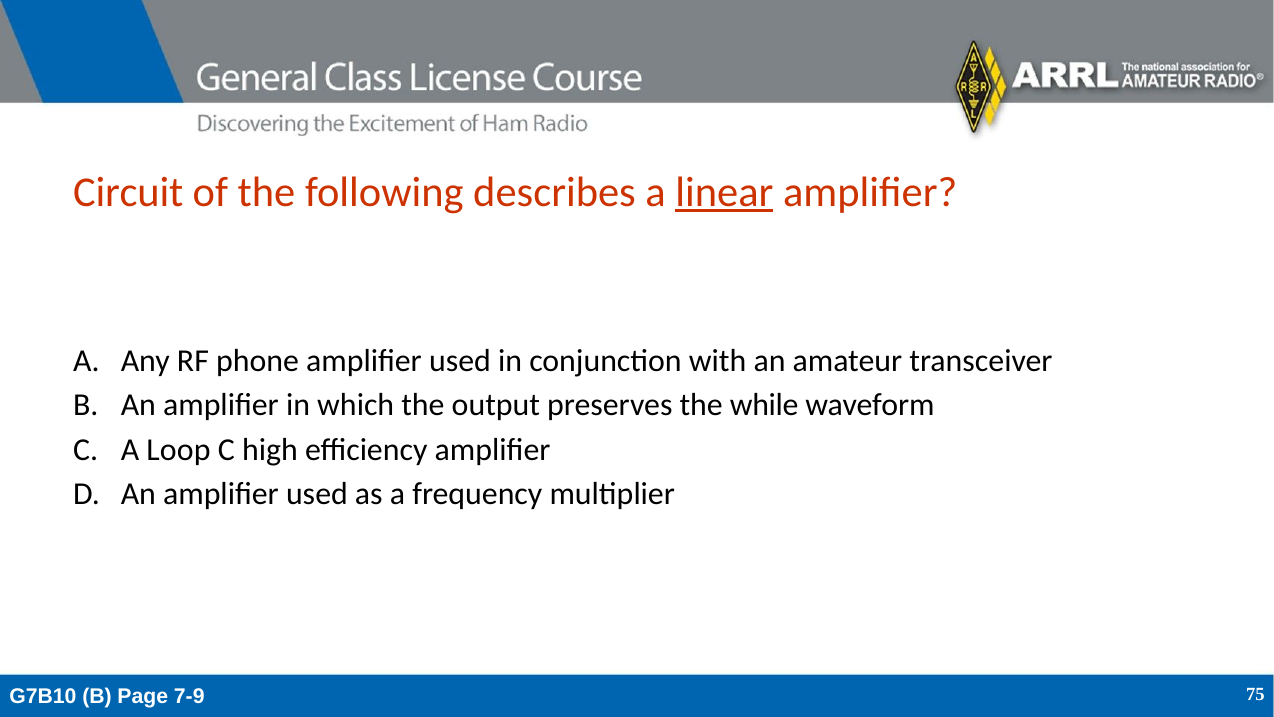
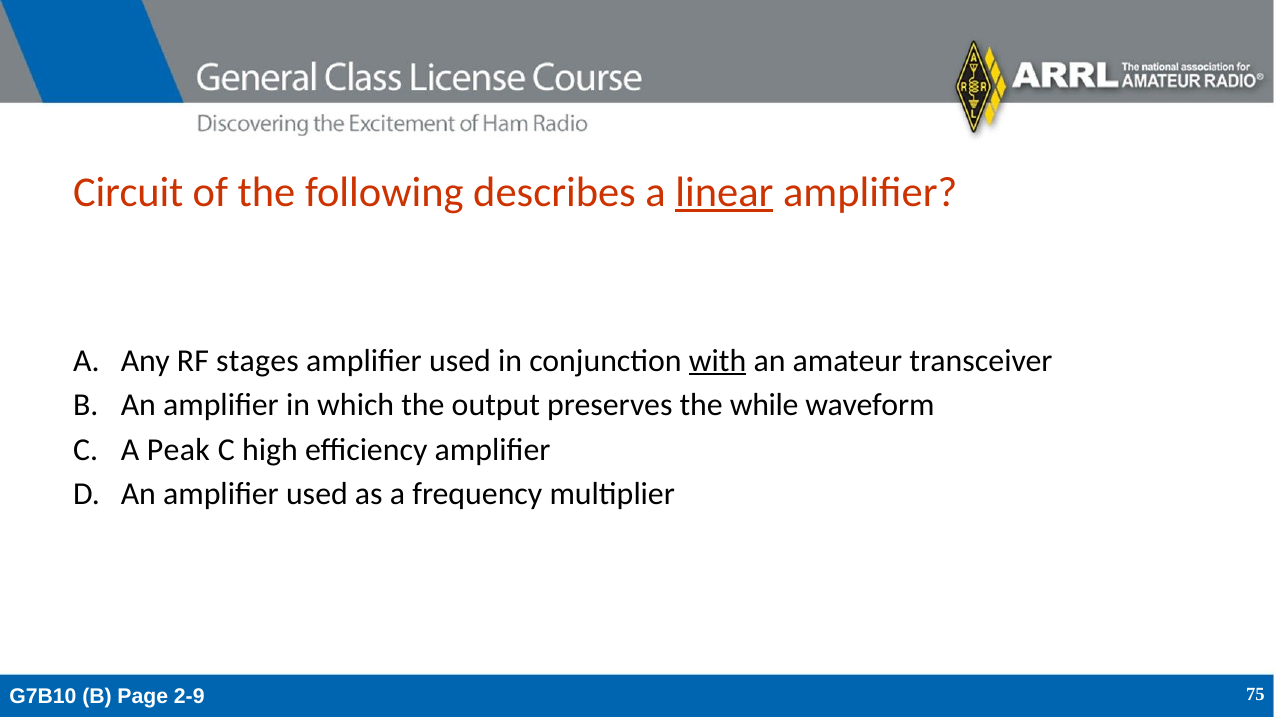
phone: phone -> stages
with underline: none -> present
Loop: Loop -> Peak
7-9: 7-9 -> 2-9
